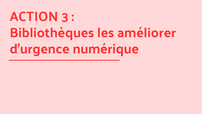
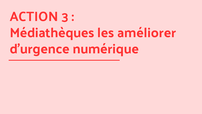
Bibliothèques: Bibliothèques -> Médiathèques
